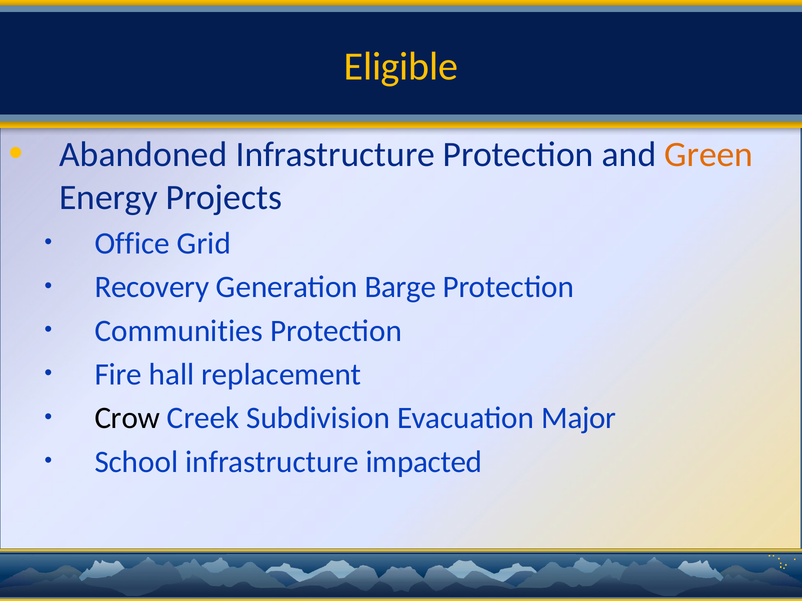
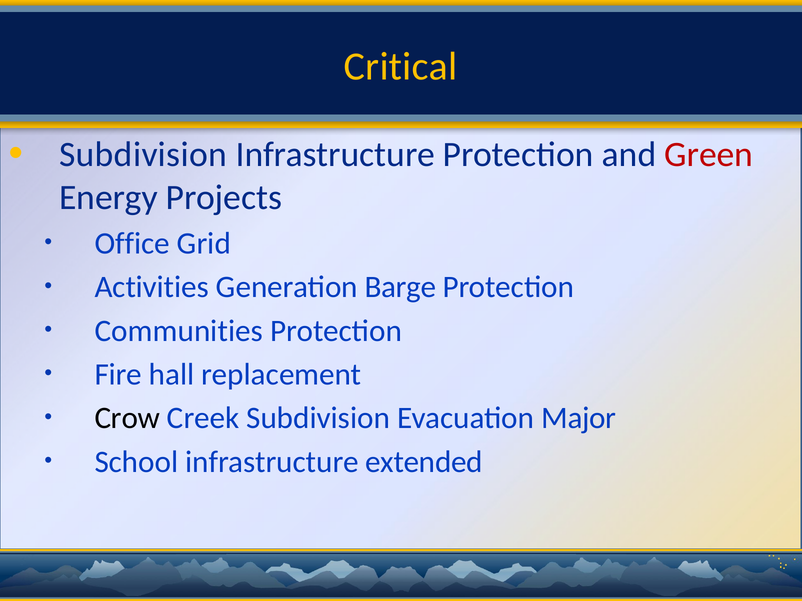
Eligible: Eligible -> Critical
Abandoned at (143, 155): Abandoned -> Subdivision
Green colour: orange -> red
Recovery: Recovery -> Activities
impacted: impacted -> extended
